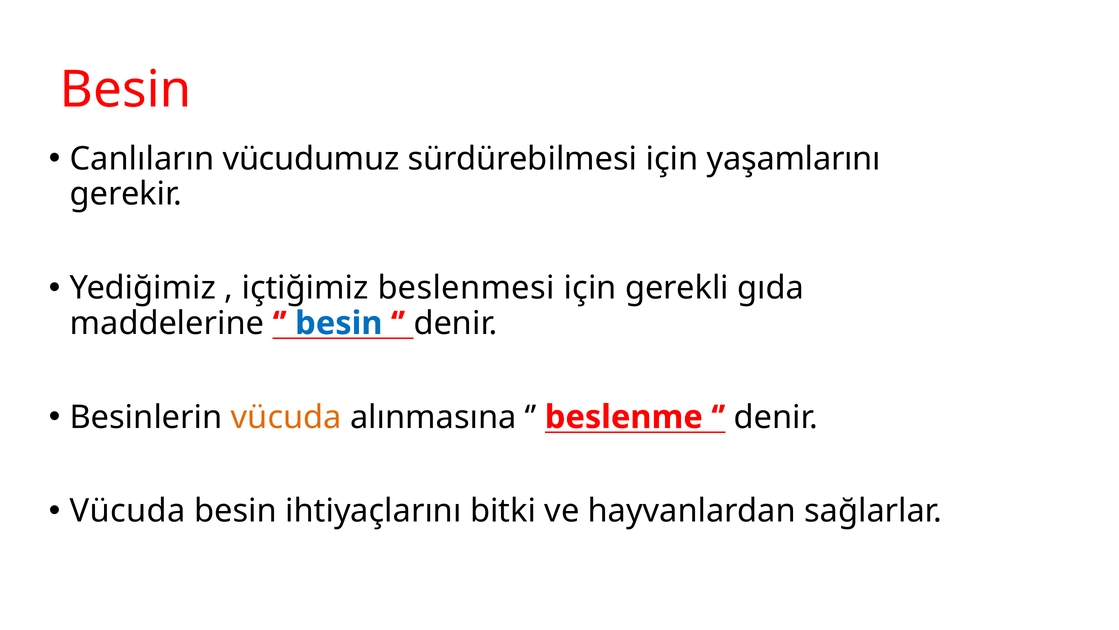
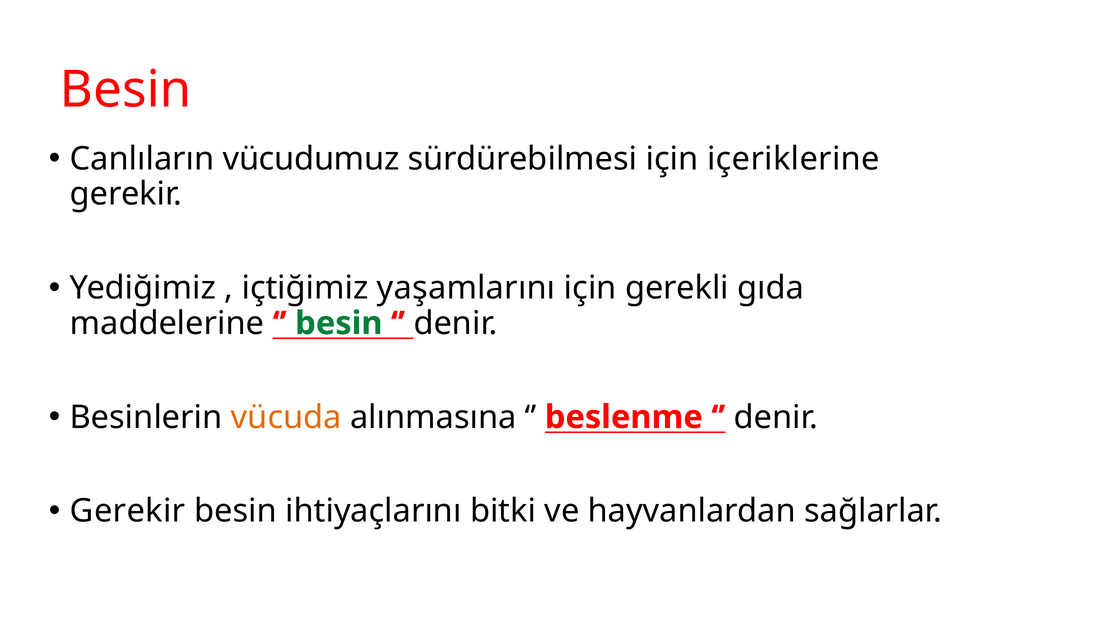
yaşamlarını: yaşamlarını -> içeriklerine
beslenmesi: beslenmesi -> yaşamlarını
besin at (339, 323) colour: blue -> green
Vücuda at (128, 511): Vücuda -> Gerekir
